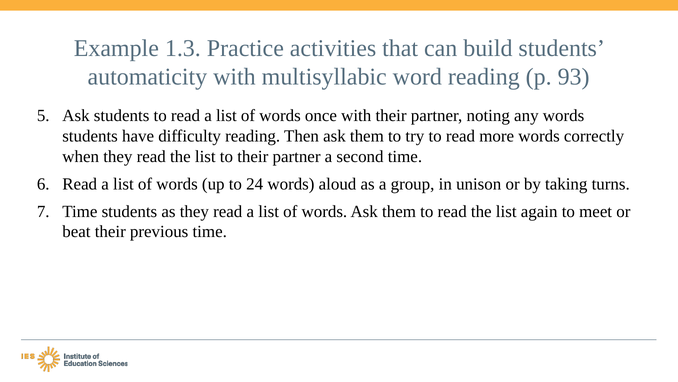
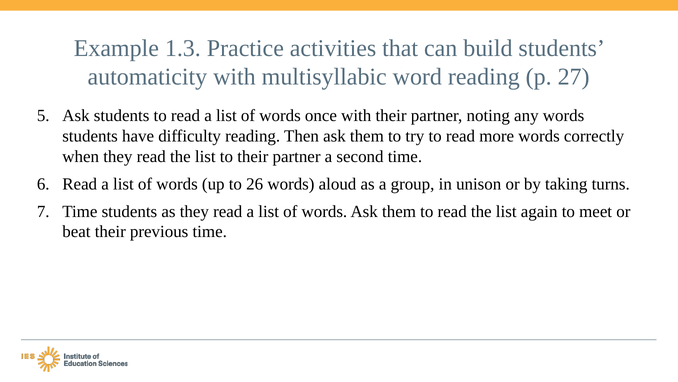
93: 93 -> 27
24: 24 -> 26
